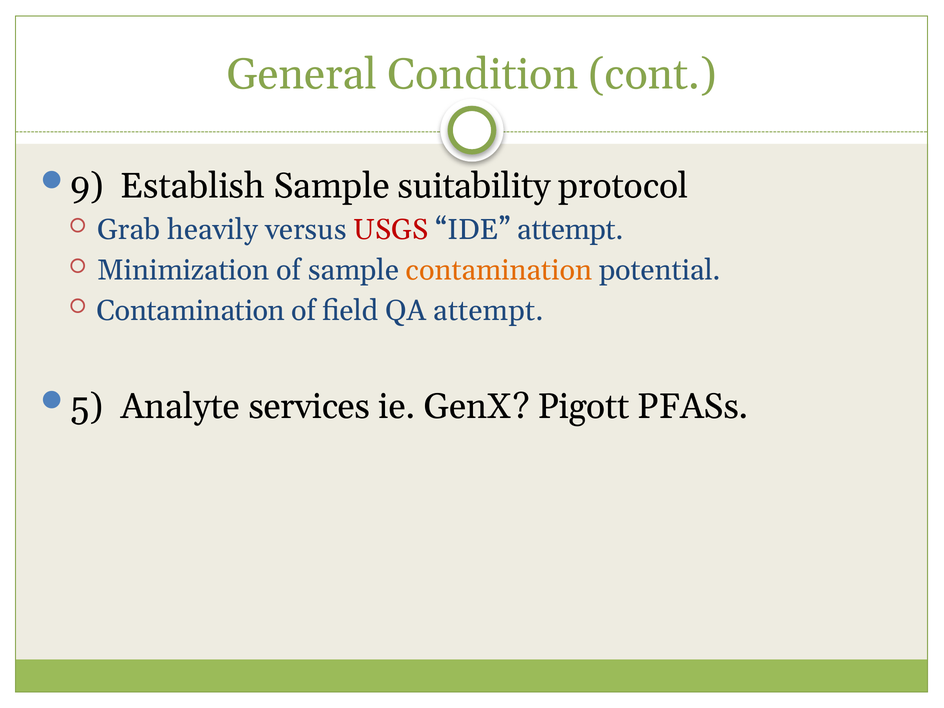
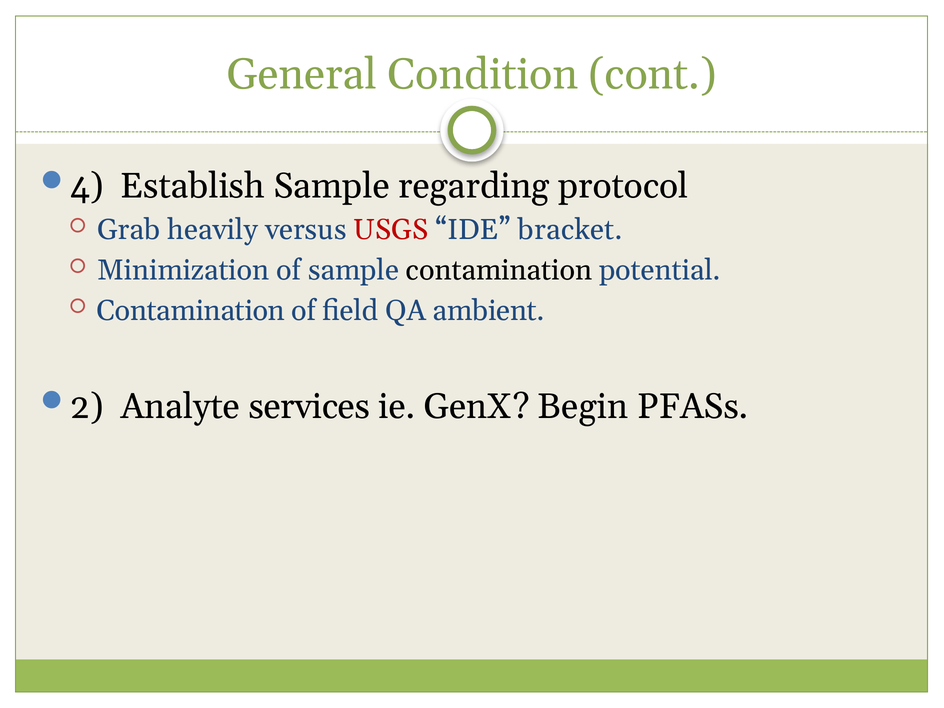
9: 9 -> 4
suitability: suitability -> regarding
IDE attempt: attempt -> bracket
contamination at (499, 270) colour: orange -> black
QA attempt: attempt -> ambient
5: 5 -> 2
Pigott: Pigott -> Begin
